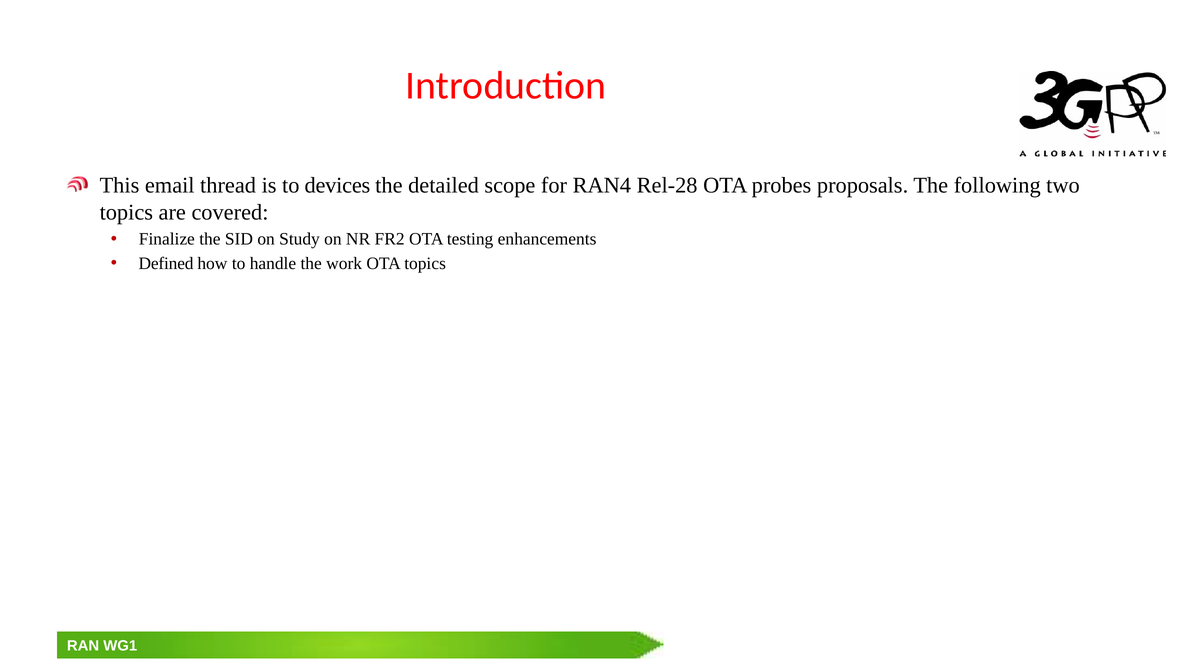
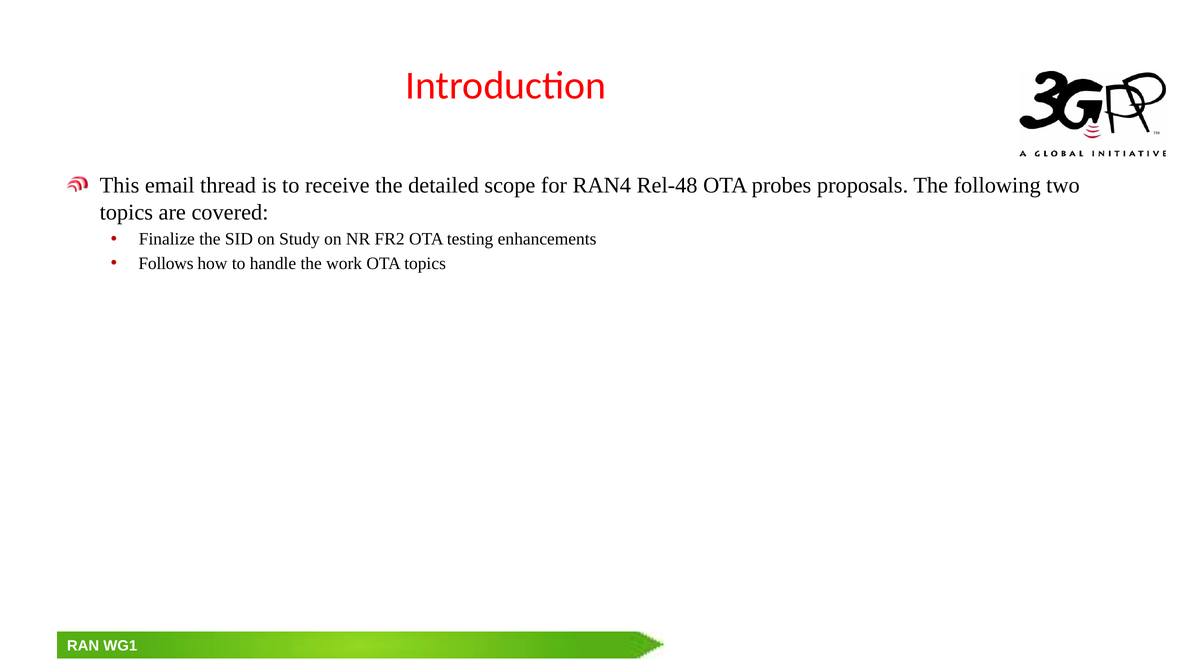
devices: devices -> receive
Rel-28: Rel-28 -> Rel-48
Defined: Defined -> Follows
